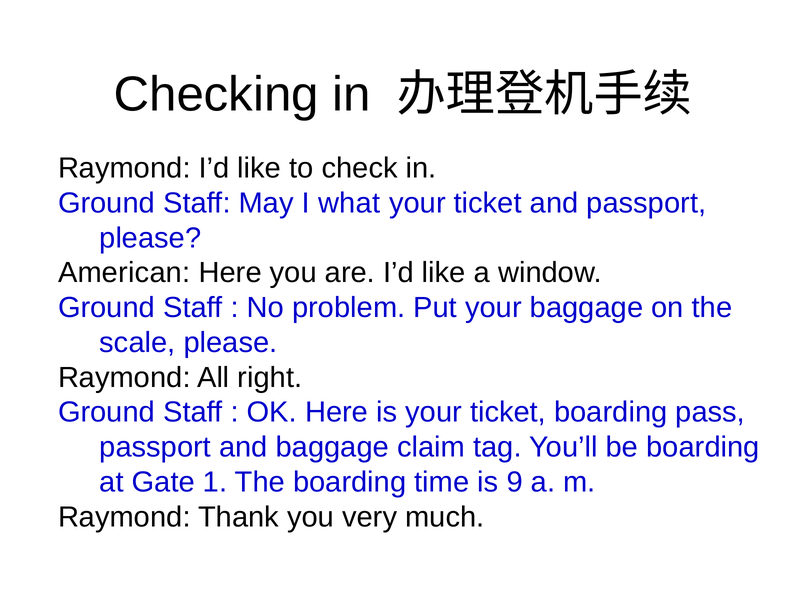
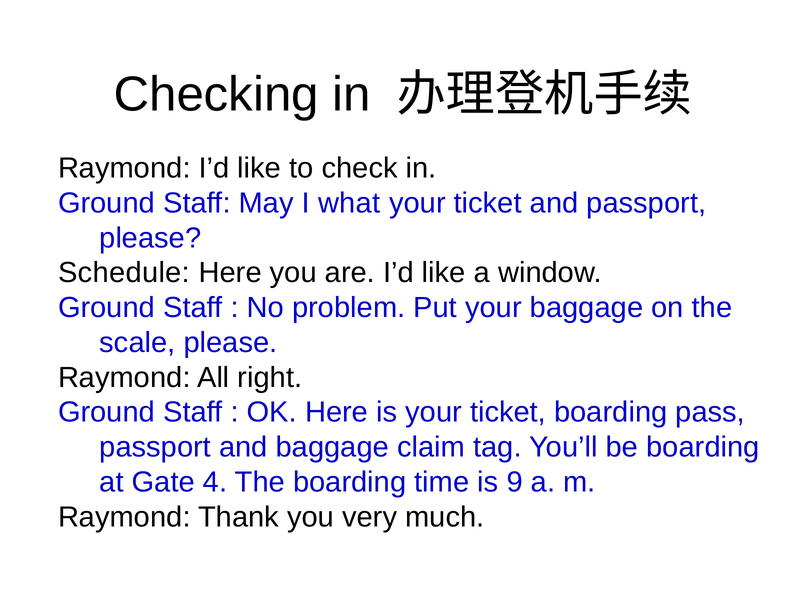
American: American -> Schedule
1: 1 -> 4
